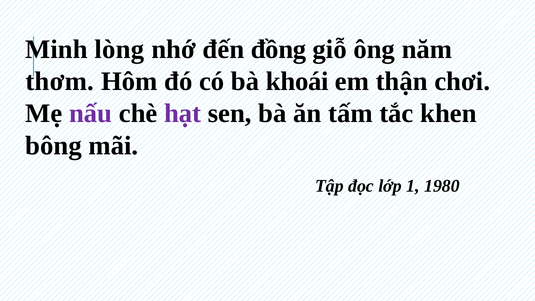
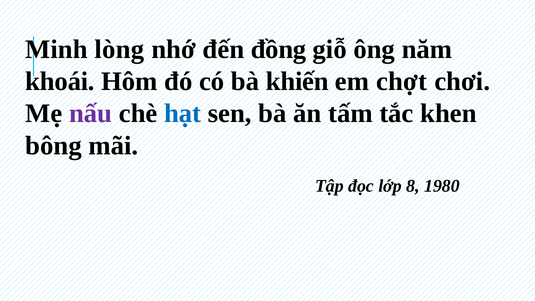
thơm: thơm -> khoái
khoái: khoái -> khiến
thận: thận -> chợt
hạt colour: purple -> blue
1: 1 -> 8
